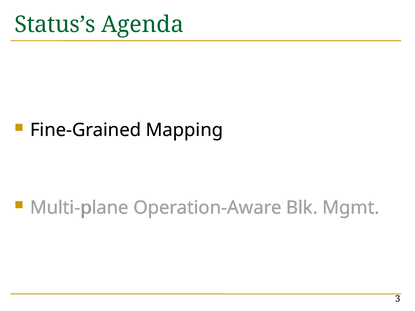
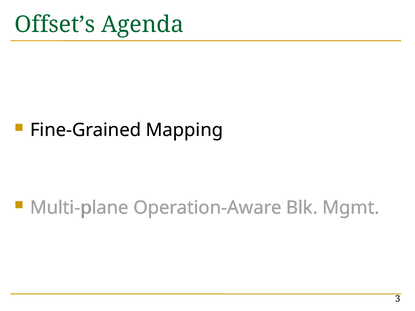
Status’s: Status’s -> Offset’s
